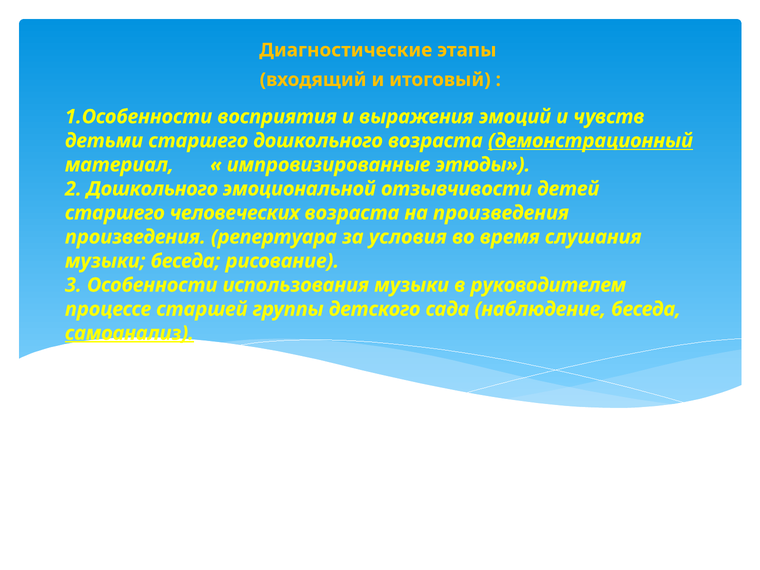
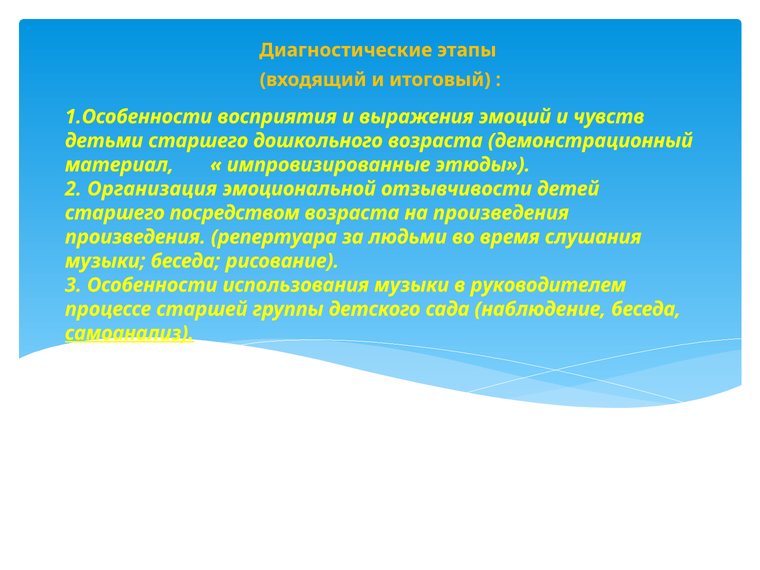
демонстрационный underline: present -> none
2 Дошкольного: Дошкольного -> Организация
человеческих: человеческих -> посредством
условия: условия -> людьми
